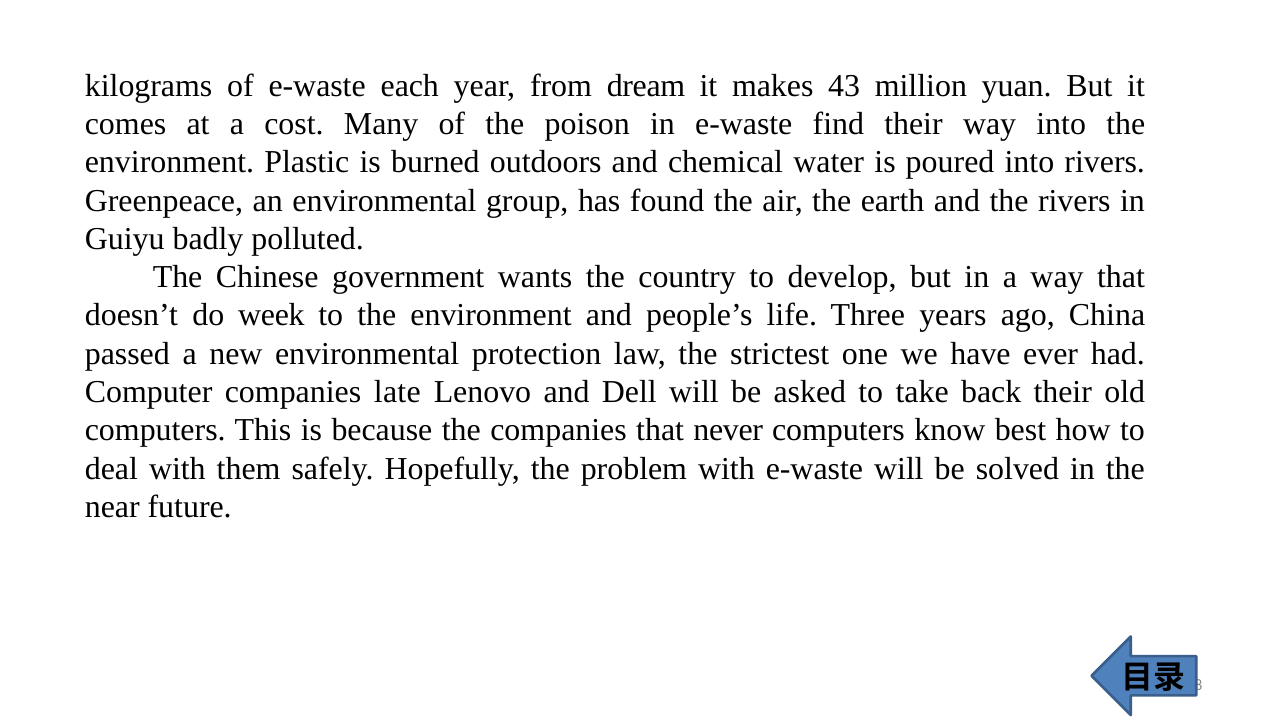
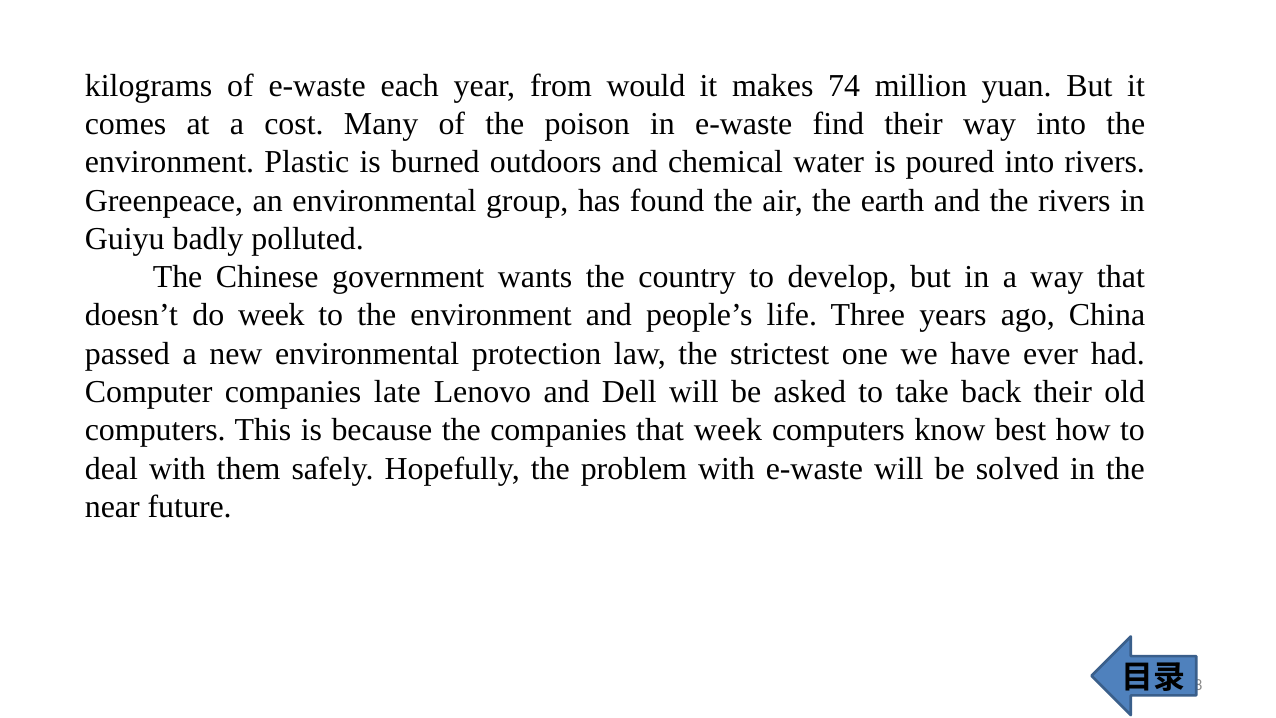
dream: dream -> would
43: 43 -> 74
that never: never -> week
